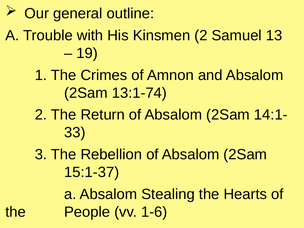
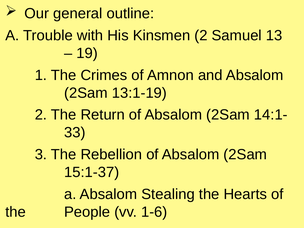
13:1-74: 13:1-74 -> 13:1-19
